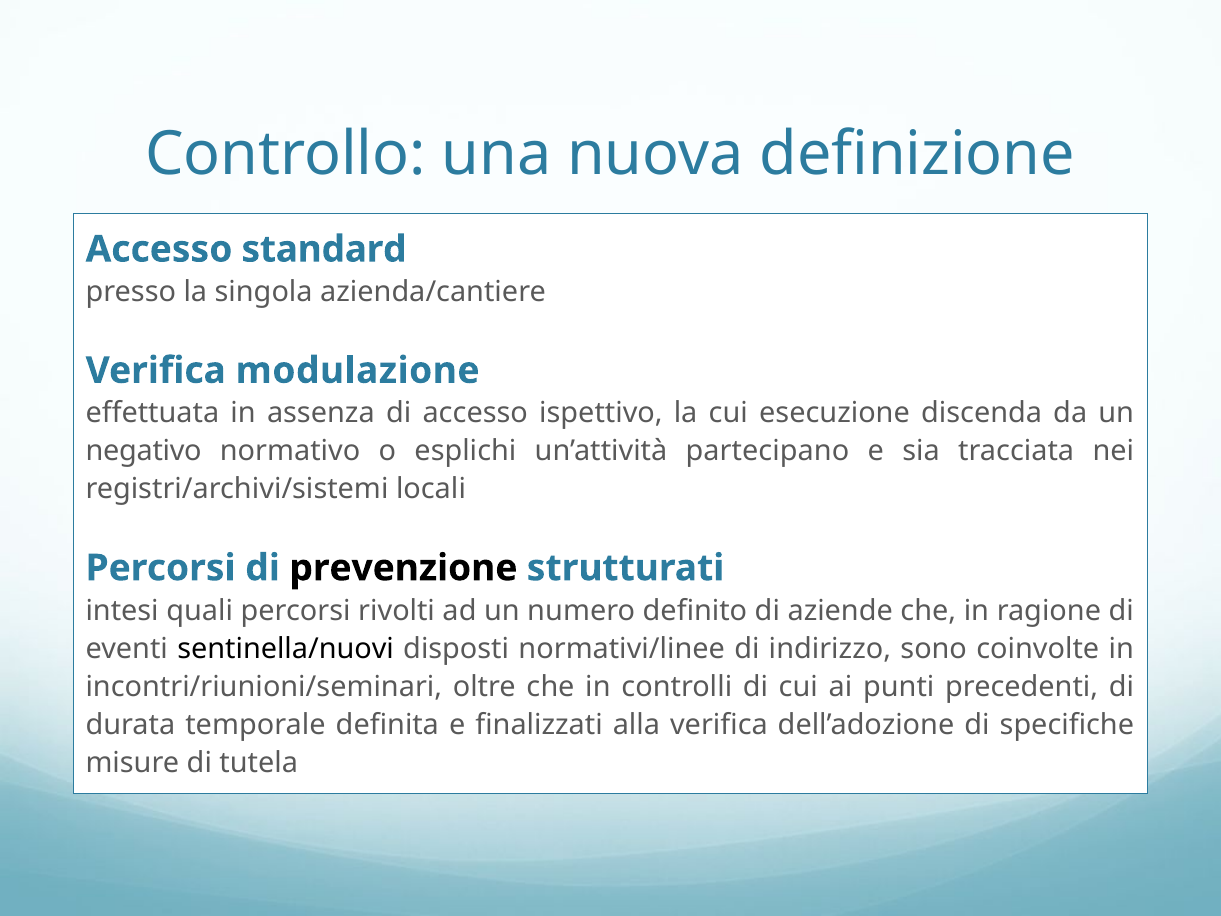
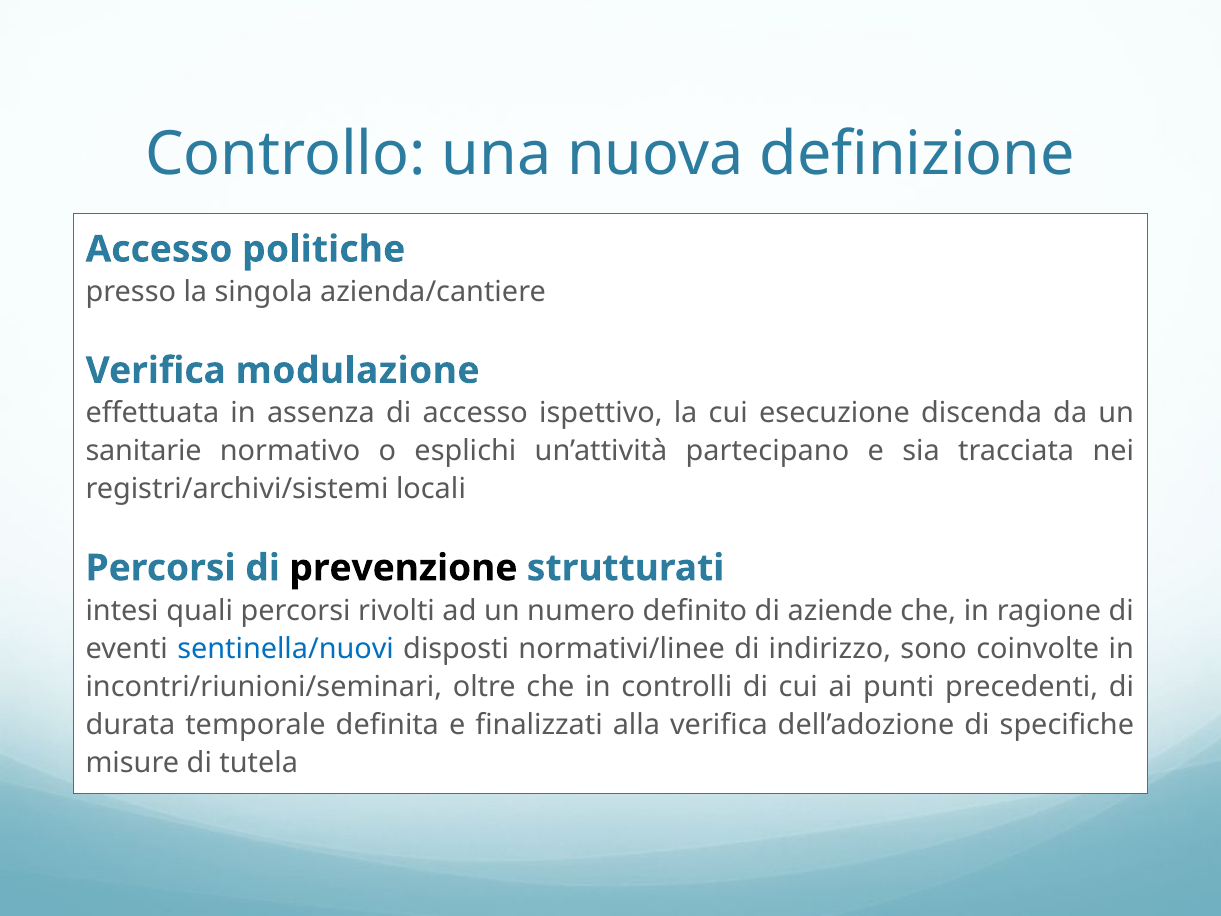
standard: standard -> politiche
negativo: negativo -> sanitarie
sentinella/nuovi colour: black -> blue
